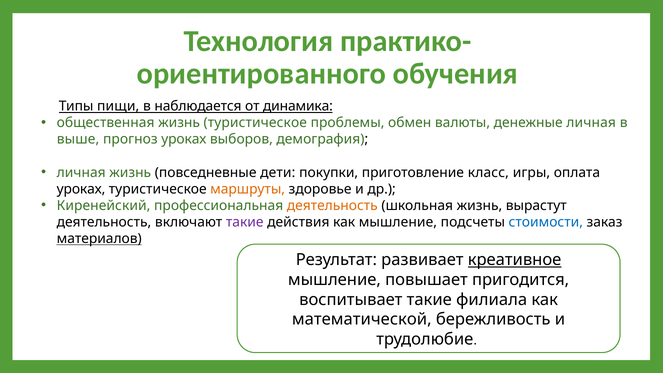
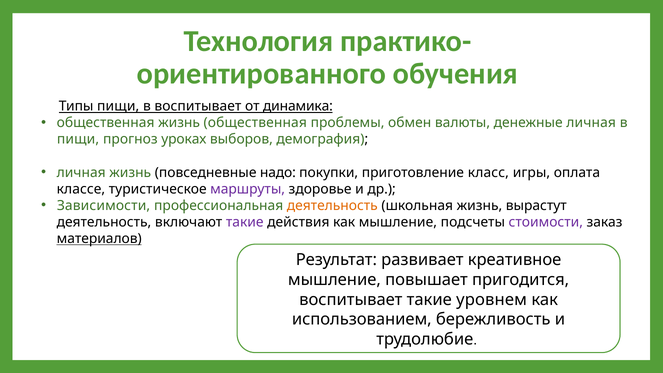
в наблюдается: наблюдается -> воспитывает
жизнь туристическое: туристическое -> общественная
выше at (78, 139): выше -> пищи
дети: дети -> надо
уроках at (81, 189): уроках -> классе
маршруты colour: orange -> purple
Киренейский: Киренейский -> Зависимости
стоимости colour: blue -> purple
креативное underline: present -> none
филиала: филиала -> уровнем
математической: математической -> использованием
